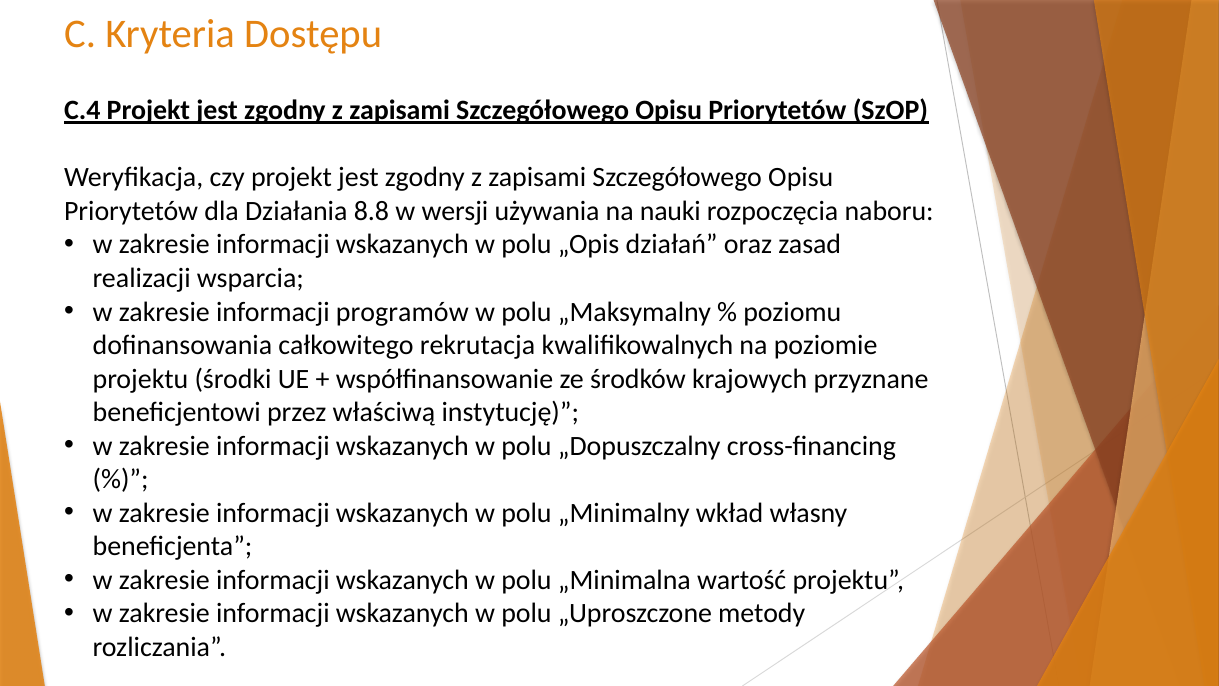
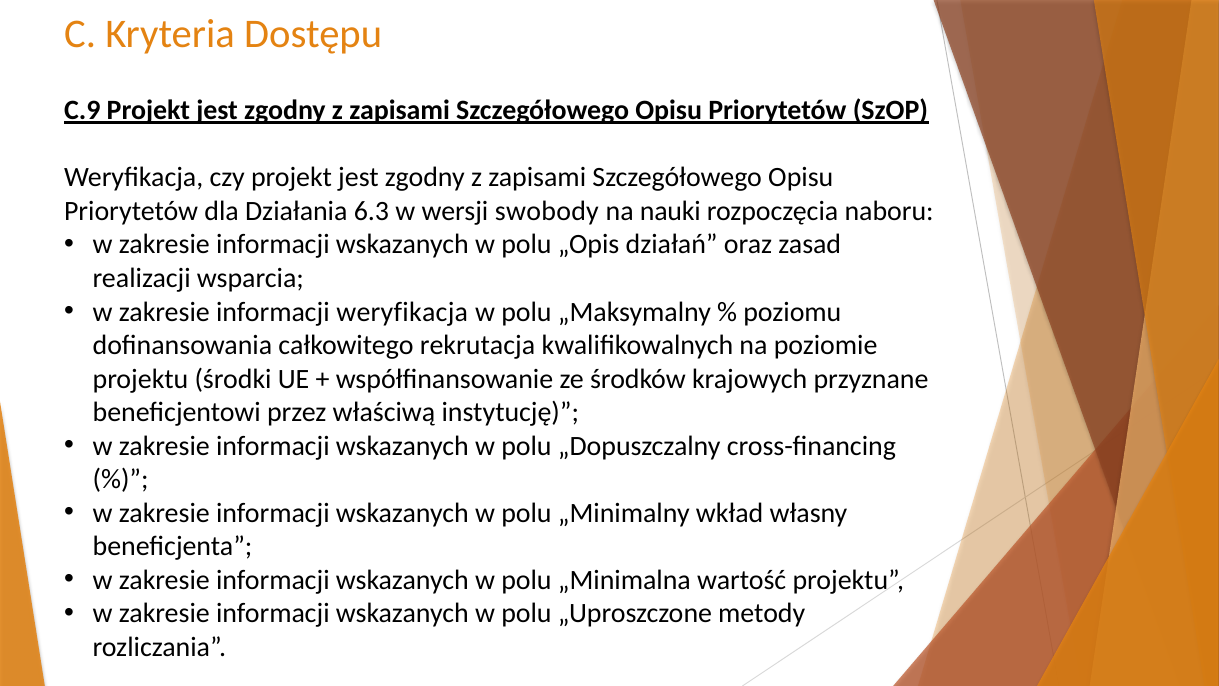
C.4: C.4 -> C.9
8.8: 8.8 -> 6.3
używania: używania -> swobody
informacji programów: programów -> weryfikacja
